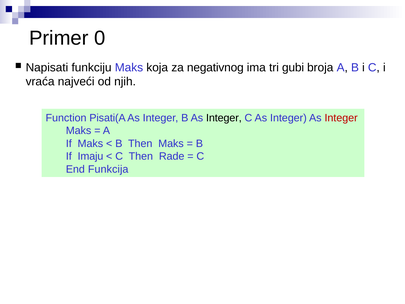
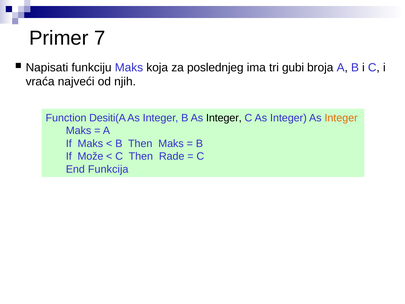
0: 0 -> 7
negativnog: negativnog -> poslednjeg
Pisati(A: Pisati(A -> Desiti(A
Integer at (341, 118) colour: red -> orange
Imaju: Imaju -> Može
